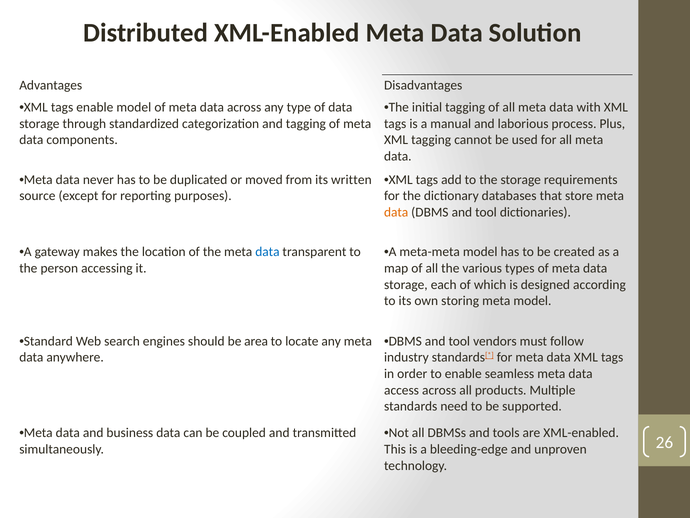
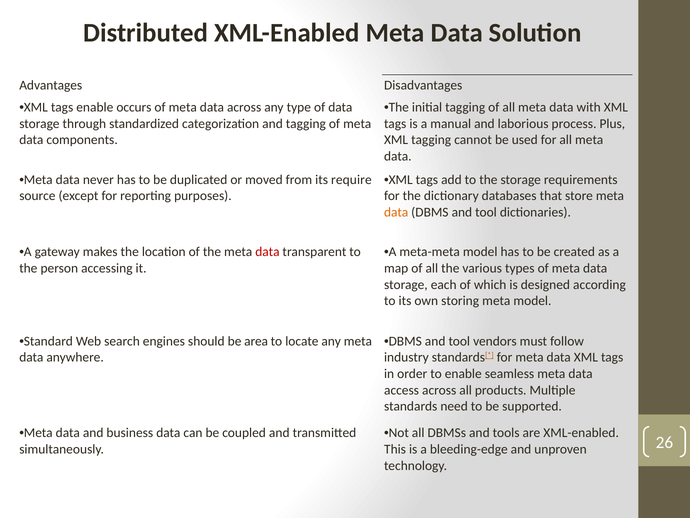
enable model: model -> occurs
written: written -> require
data at (267, 252) colour: blue -> red
